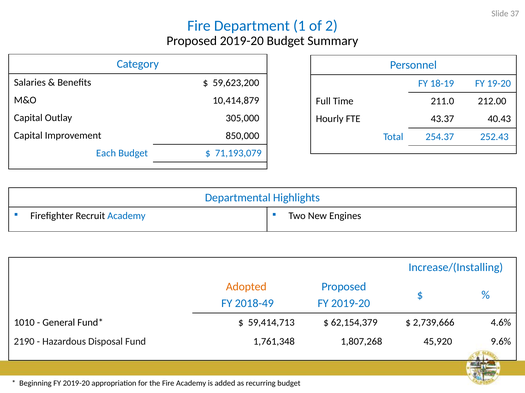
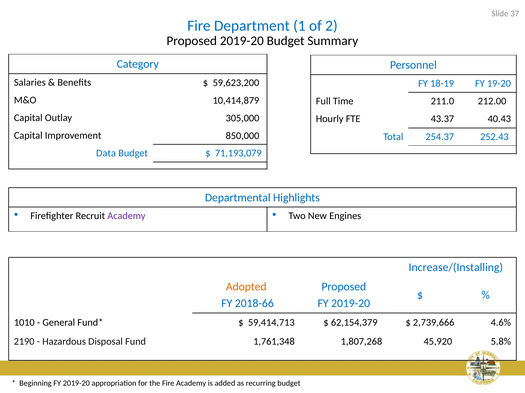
Each: Each -> Data
Academy at (126, 216) colour: blue -> purple
2018-49: 2018-49 -> 2018-66
9.6%: 9.6% -> 5.8%
